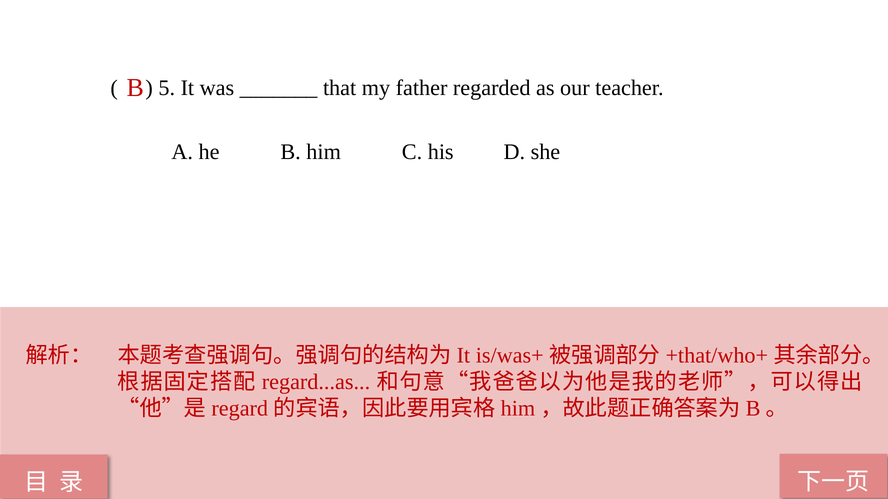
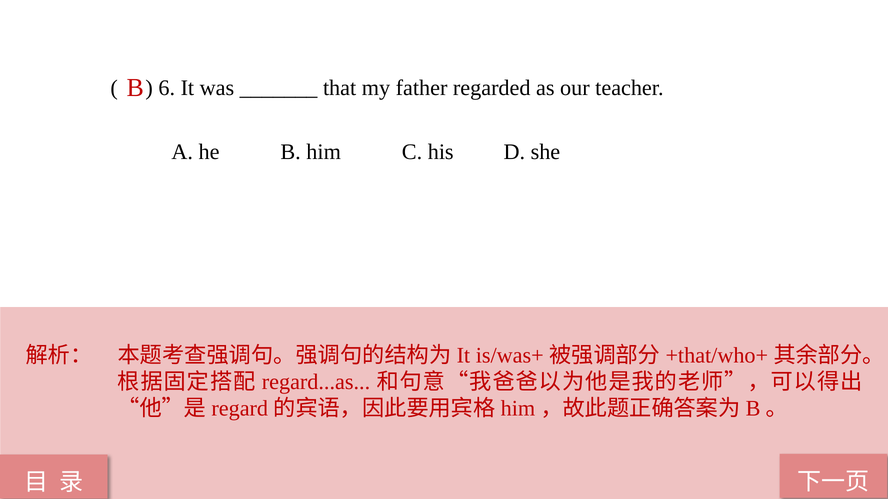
5: 5 -> 6
